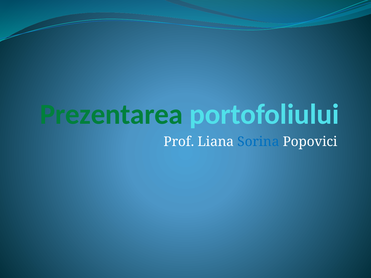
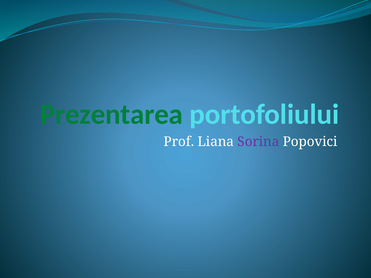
Sorina colour: blue -> purple
